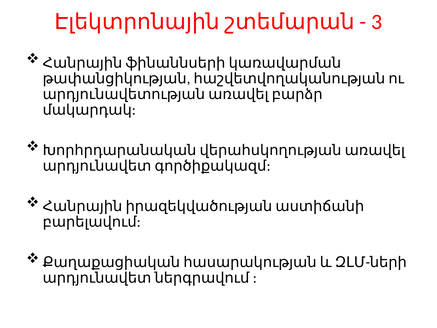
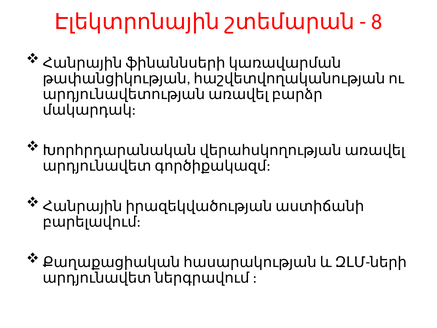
3: 3 -> 8
